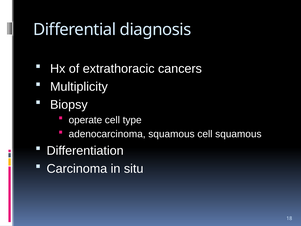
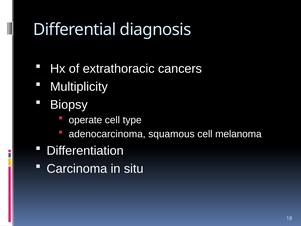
cell squamous: squamous -> melanoma
